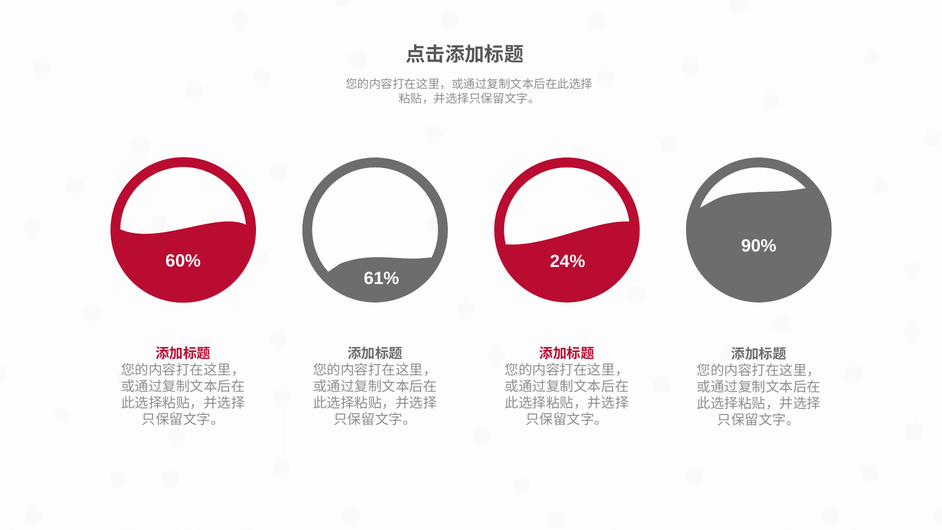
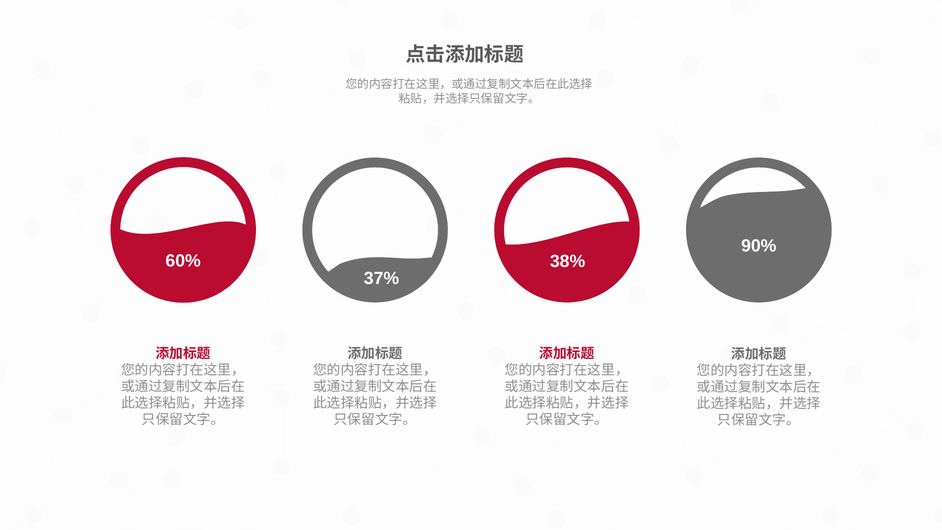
24%: 24% -> 38%
61%: 61% -> 37%
